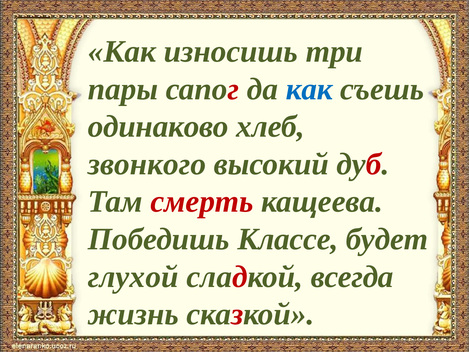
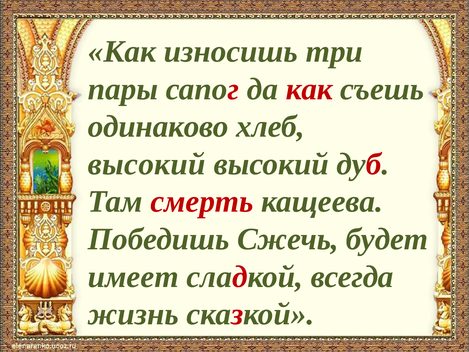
как at (309, 89) colour: blue -> red
звонкого at (147, 164): звонкого -> высокий
Классе: Классе -> Сжечь
глухой: глухой -> имеет
